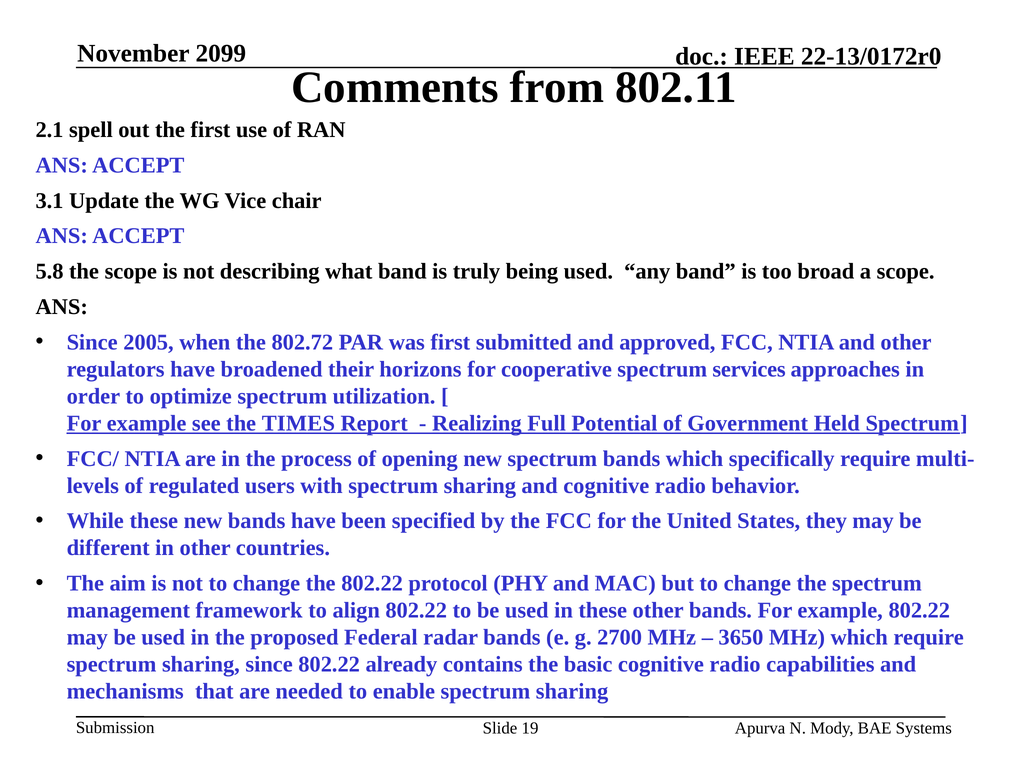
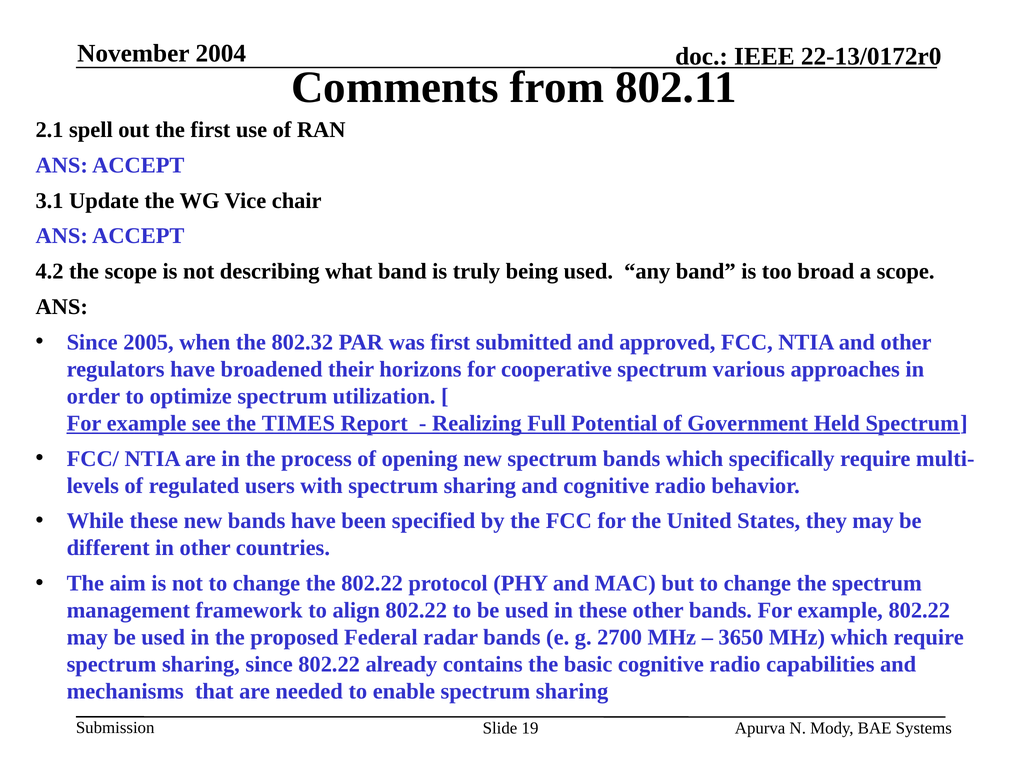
2099: 2099 -> 2004
5.8: 5.8 -> 4.2
802.72: 802.72 -> 802.32
services: services -> various
